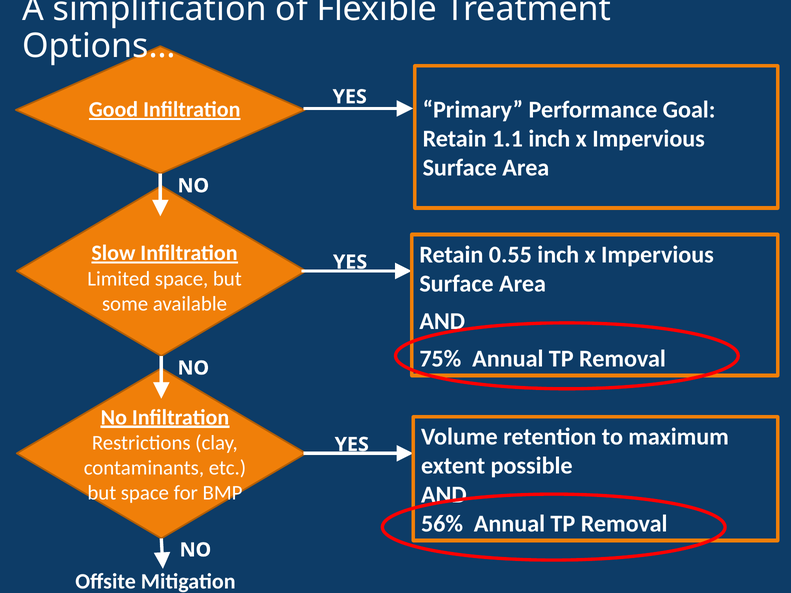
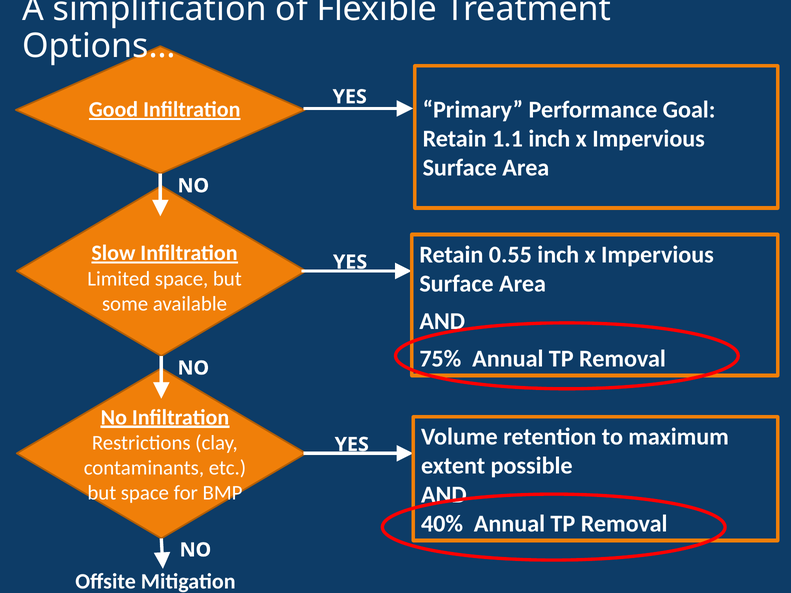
56%: 56% -> 40%
